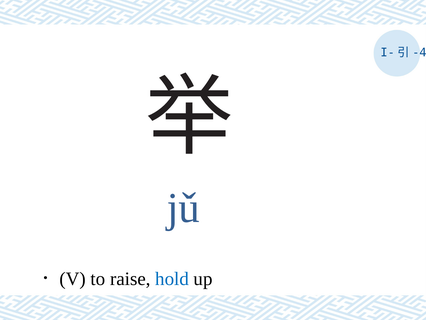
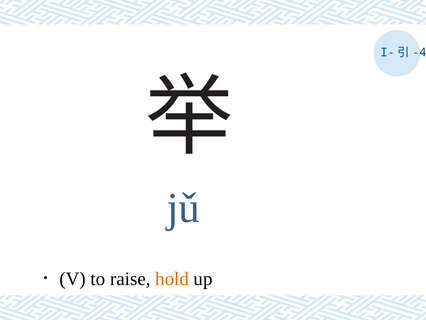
hold colour: blue -> orange
